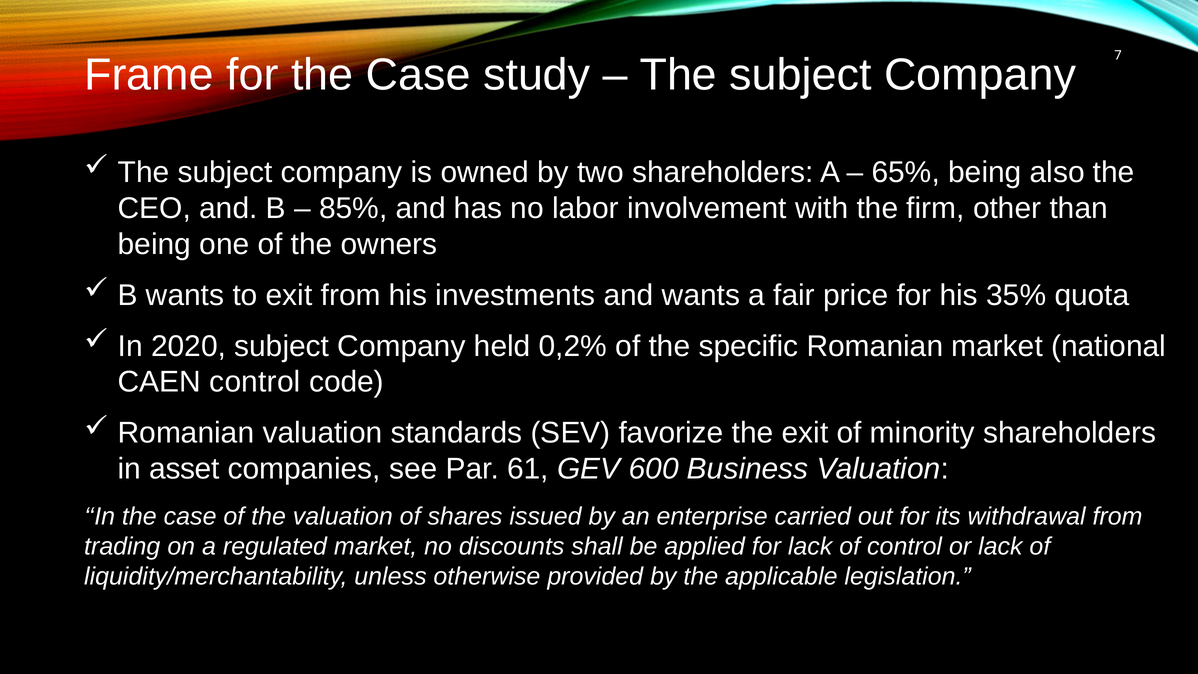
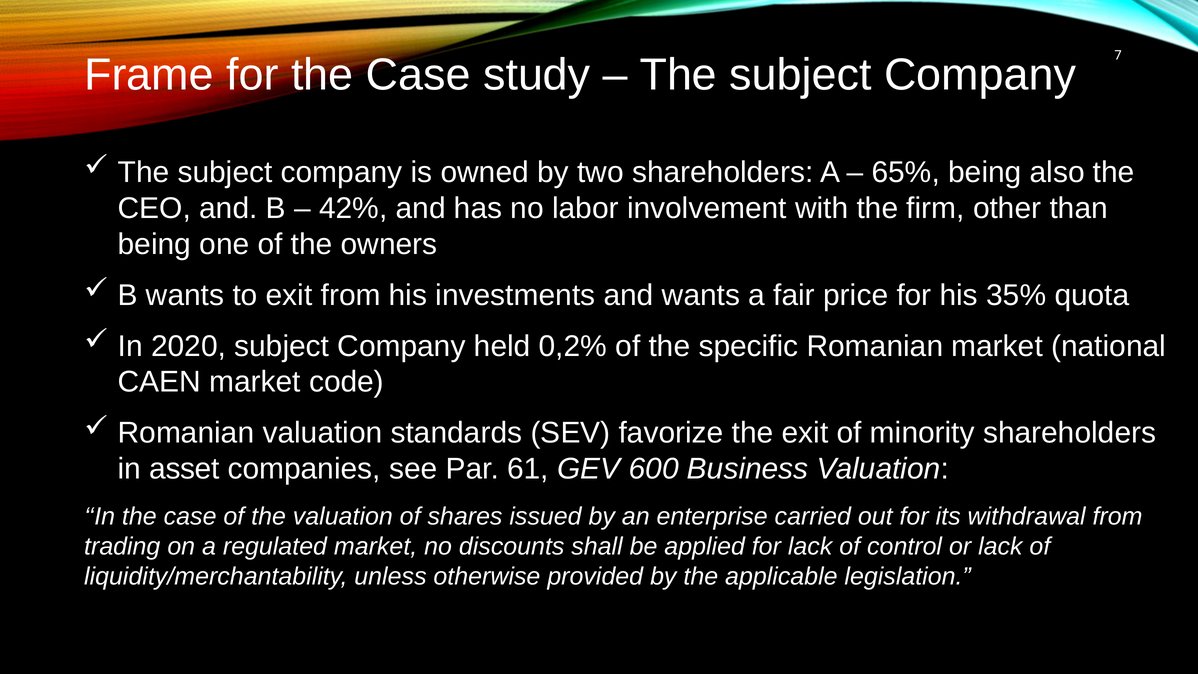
85%: 85% -> 42%
CAEN control: control -> market
